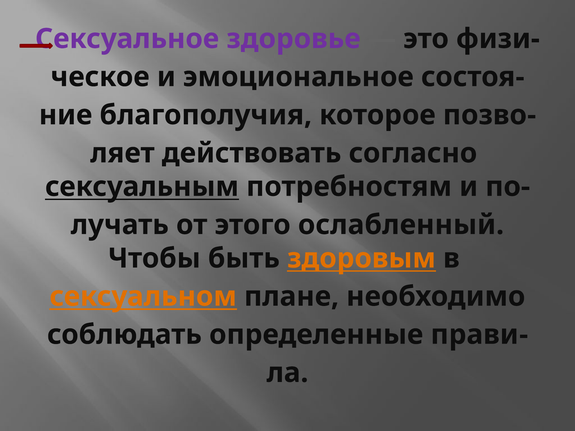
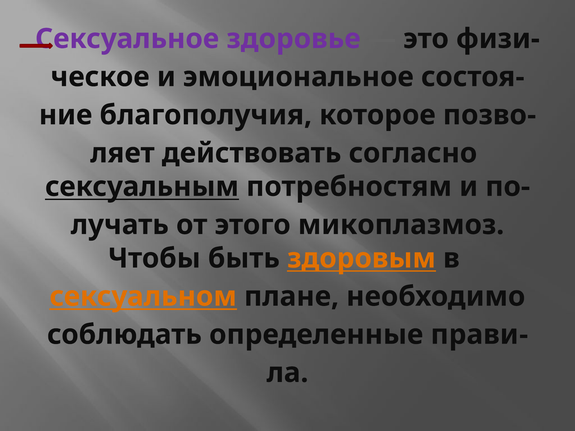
ослабленный: ослабленный -> микоплазмоз
